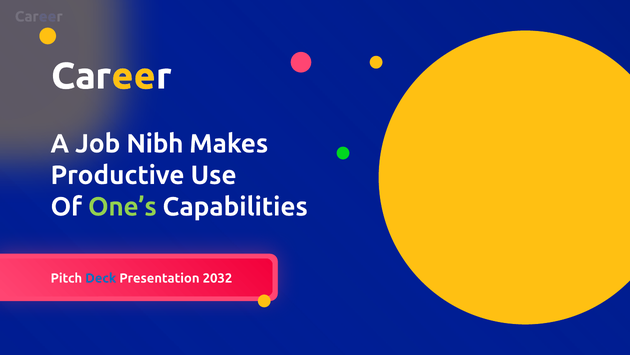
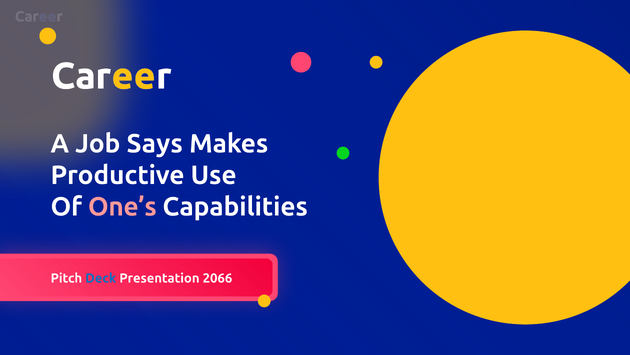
Nibh: Nibh -> Says
One’s colour: light green -> pink
2032: 2032 -> 2066
